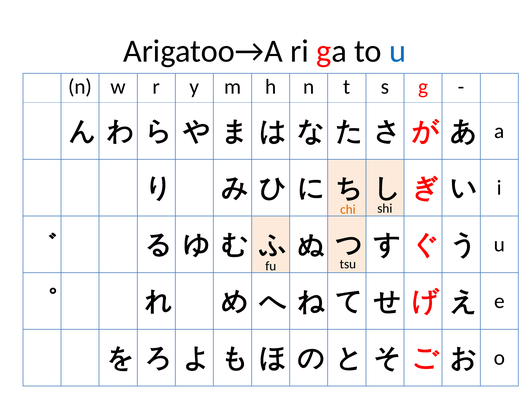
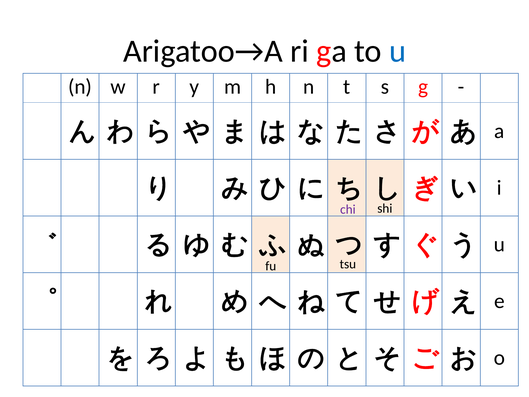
chi colour: orange -> purple
